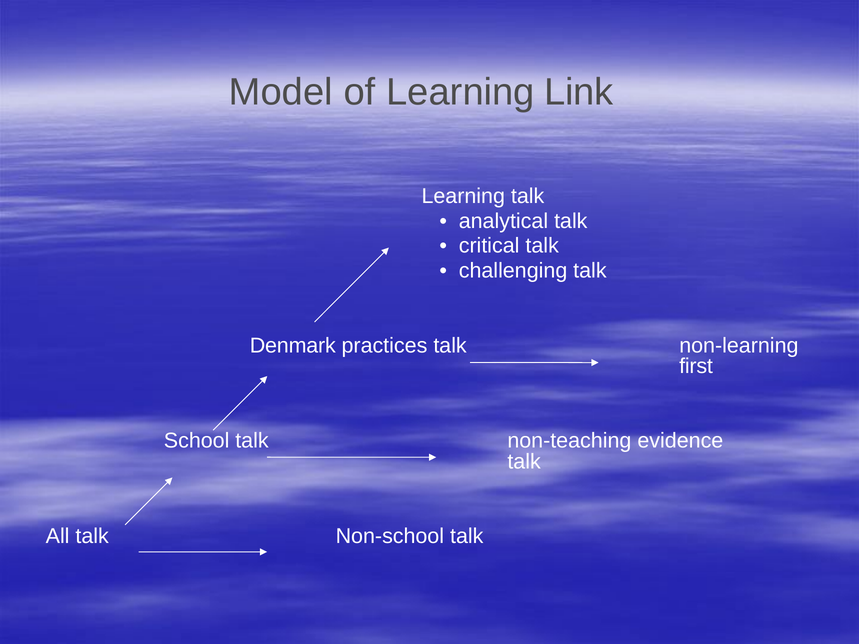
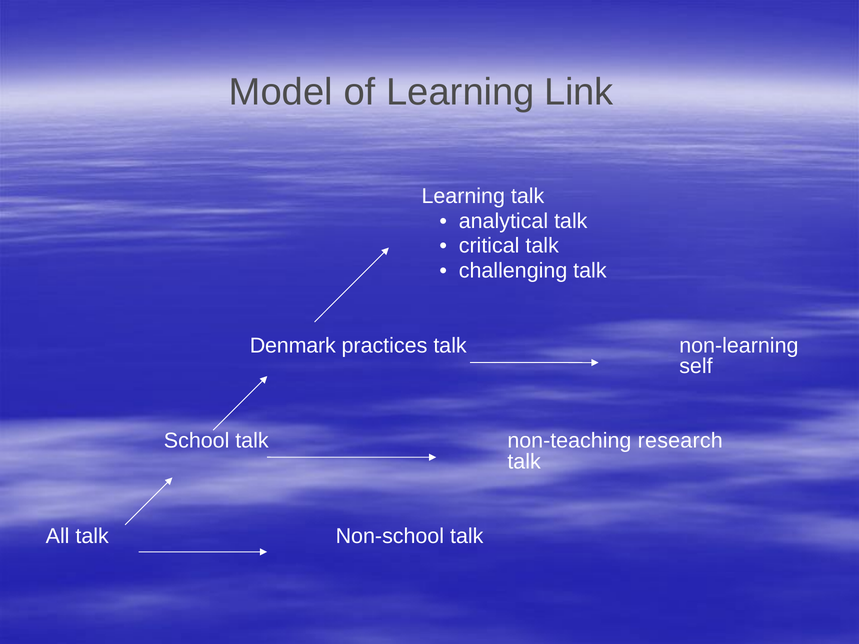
first: first -> self
evidence: evidence -> research
